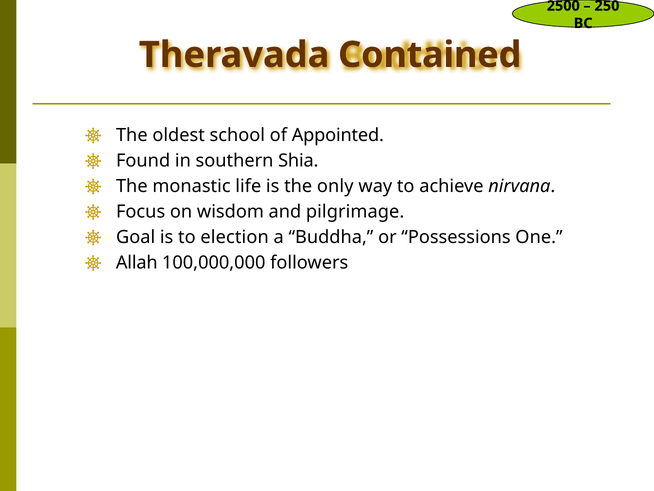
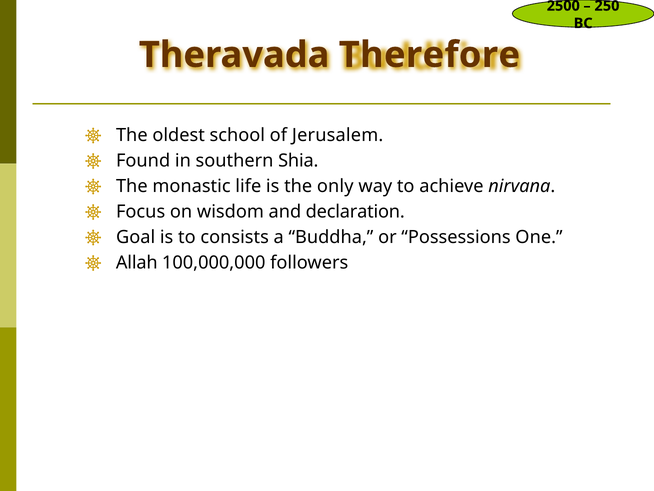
Contained: Contained -> Therefore
Appointed: Appointed -> Jerusalem
pilgrimage: pilgrimage -> declaration
election: election -> consists
